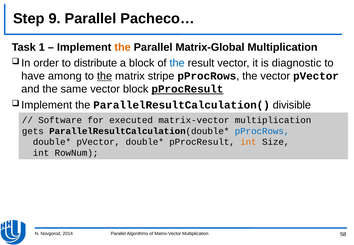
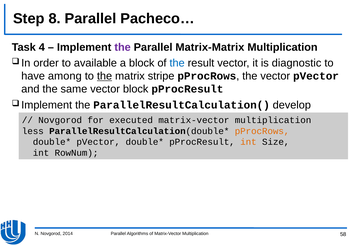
9: 9 -> 8
1: 1 -> 4
the at (123, 47) colour: orange -> purple
Matrix-Global: Matrix-Global -> Matrix-Matrix
distribute: distribute -> available
pProcResult at (187, 89) underline: present -> none
divisible: divisible -> develop
Software at (60, 120): Software -> Novgorod
gets: gets -> less
pProcRows at (262, 131) colour: blue -> orange
